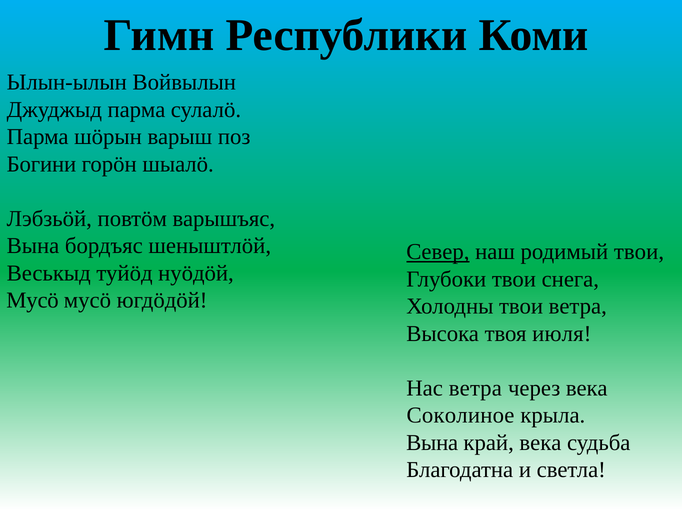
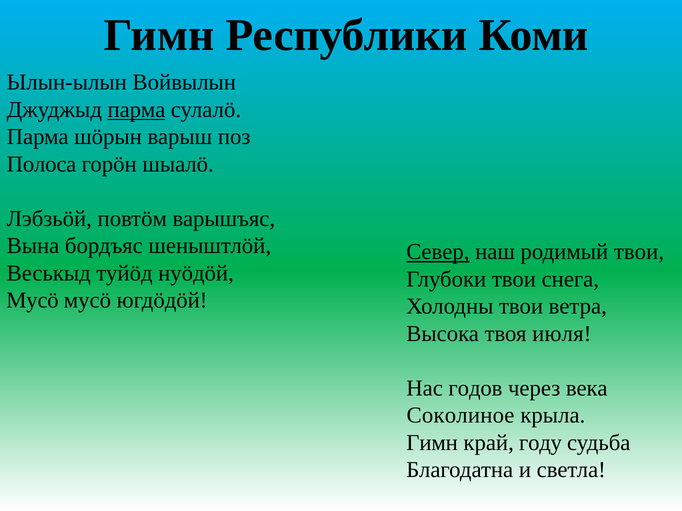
парма at (136, 110) underline: none -> present
Богини: Богини -> Полоса
Нас ветра: ветра -> годов
Вына at (432, 443): Вына -> Гимн
край века: века -> году
